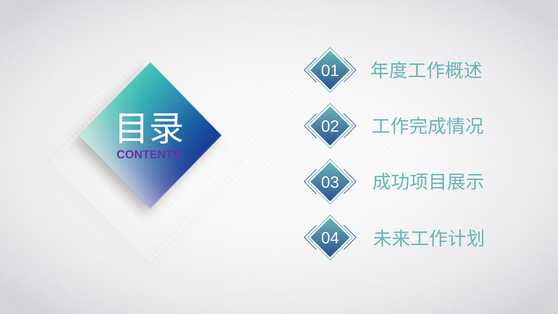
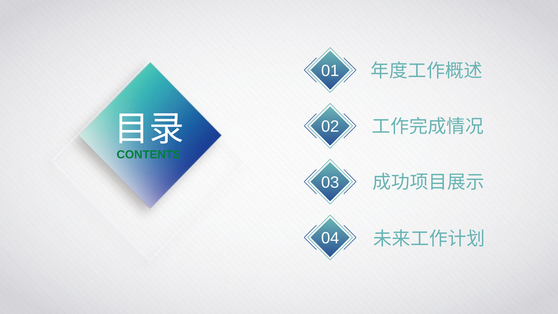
CONTENTS colour: purple -> green
